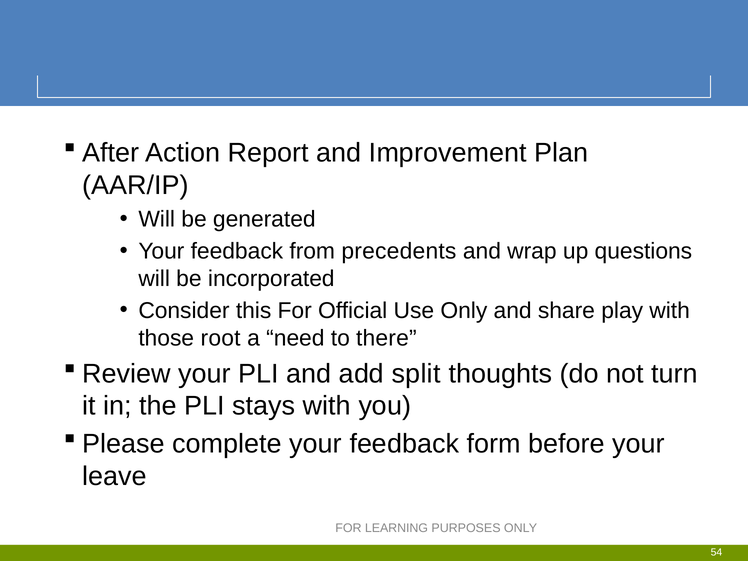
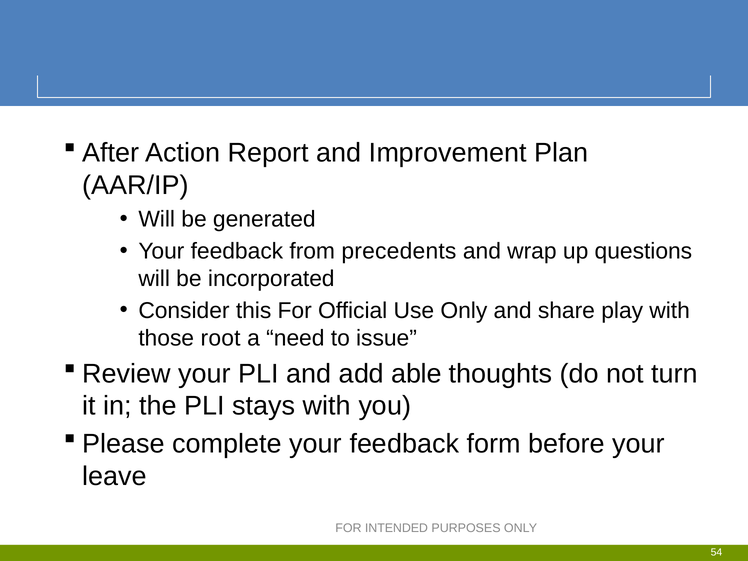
there: there -> issue
split: split -> able
LEARNING: LEARNING -> INTENDED
